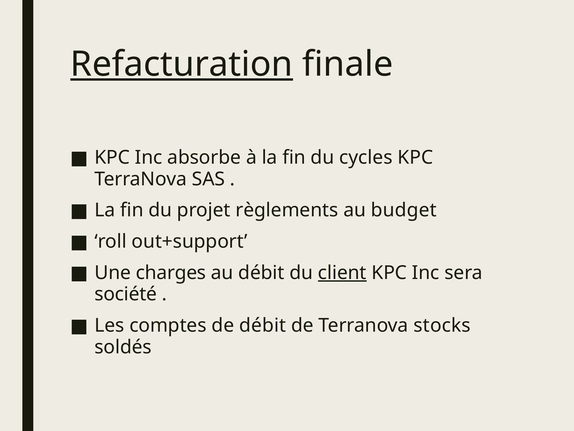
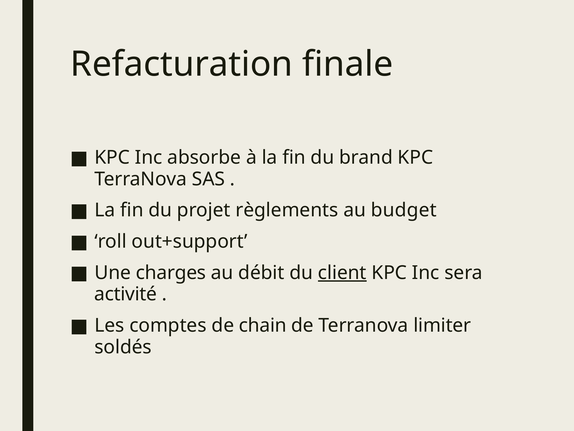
Refacturation underline: present -> none
cycles: cycles -> brand
société: société -> activité
de débit: débit -> chain
stocks: stocks -> limiter
